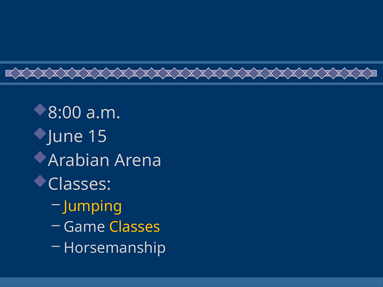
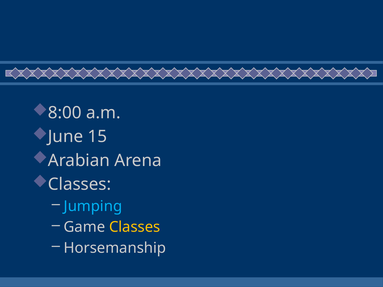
Jumping colour: yellow -> light blue
